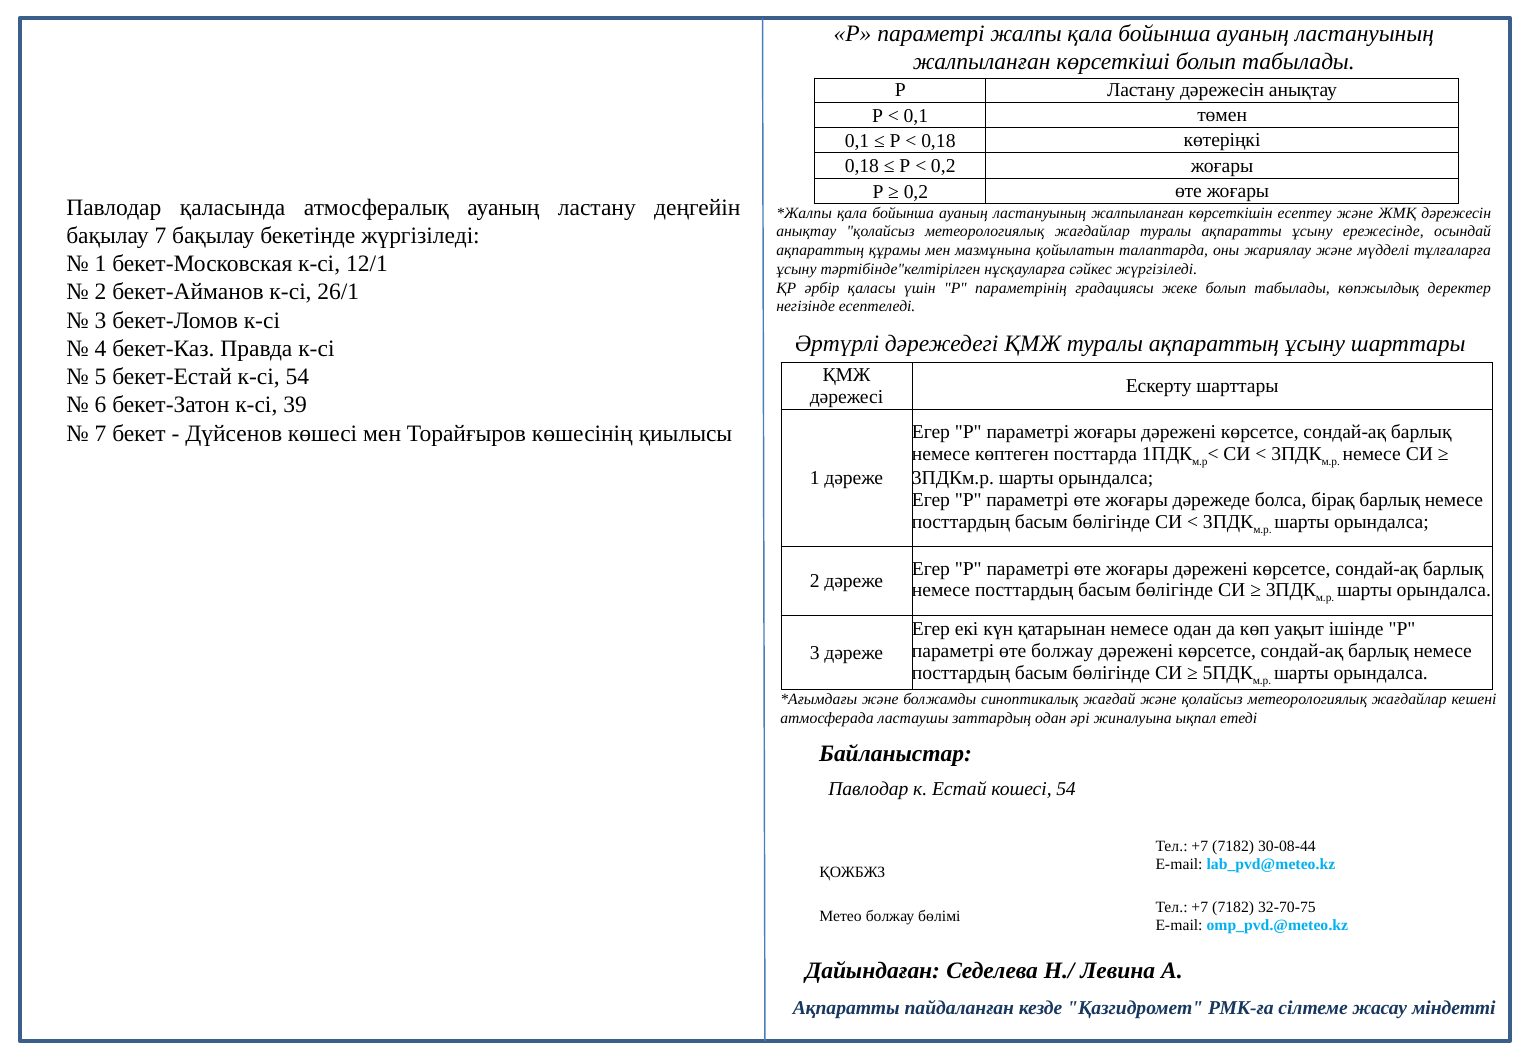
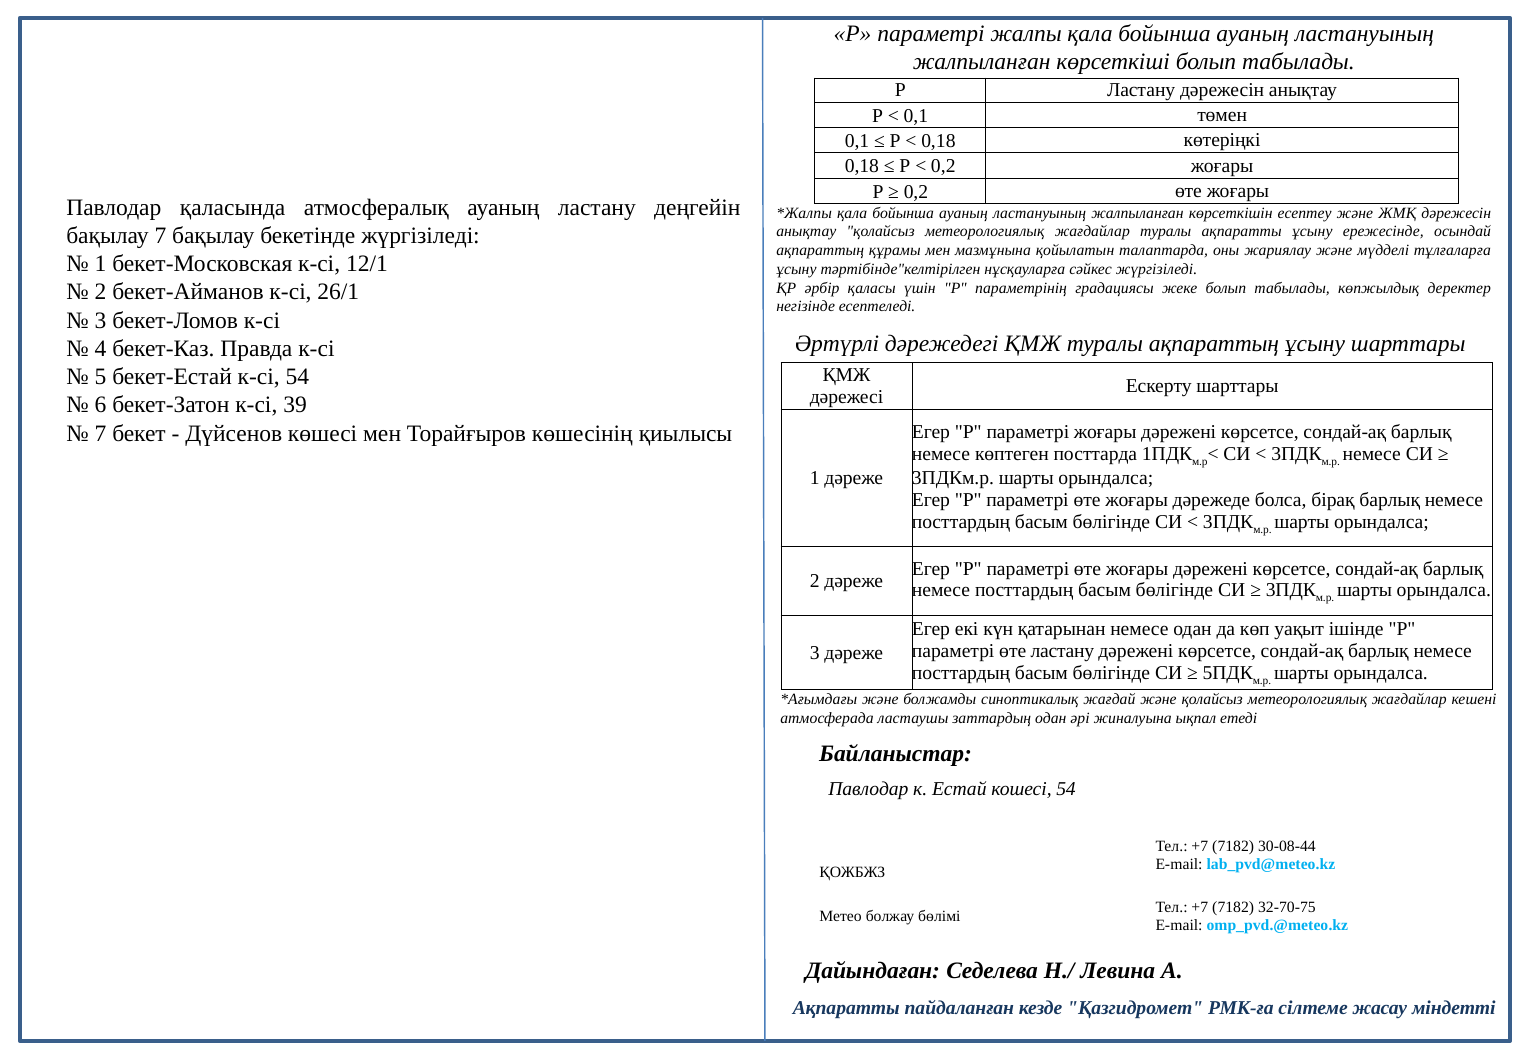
өте болжау: болжау -> ластану
